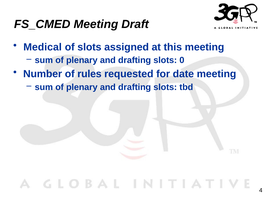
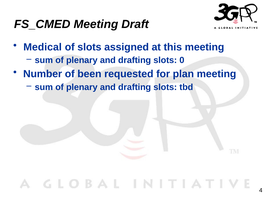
rules: rules -> been
date: date -> plan
